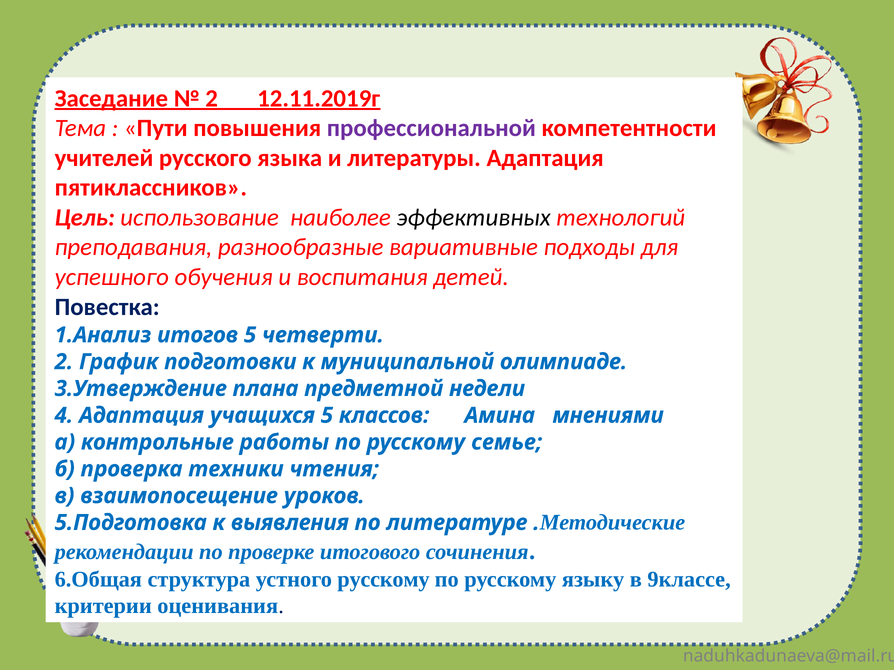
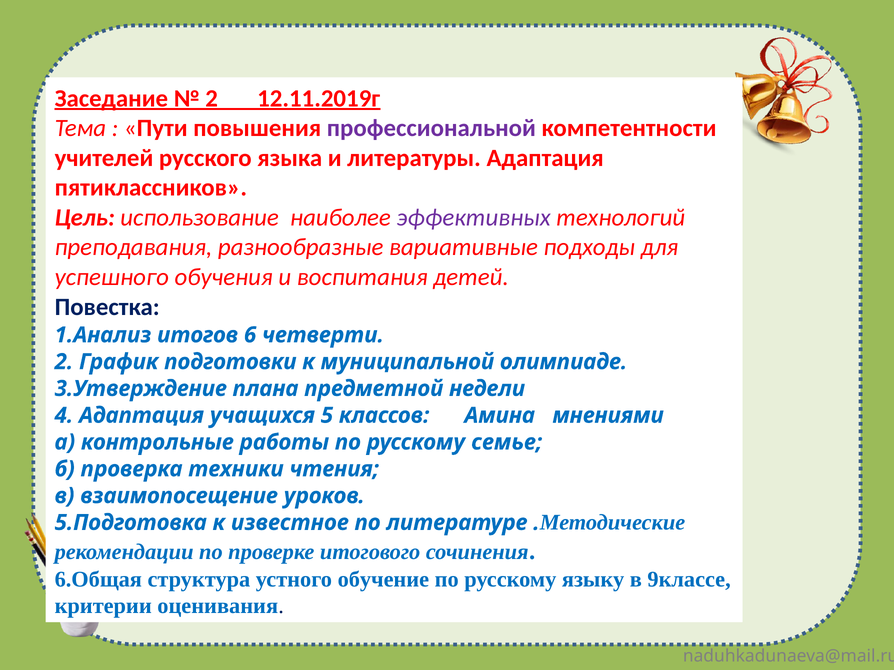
эффективных colour: black -> purple
итогов 5: 5 -> 6
выявления: выявления -> известное
устного русскому: русскому -> обучение
